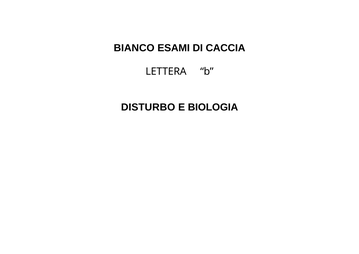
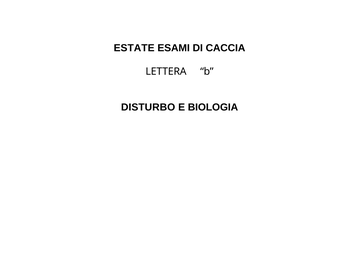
BIANCO: BIANCO -> ESTATE
